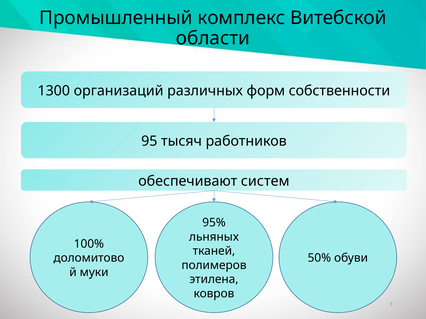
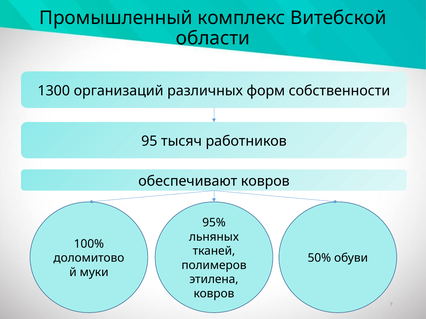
обеспечивают систем: систем -> ковров
